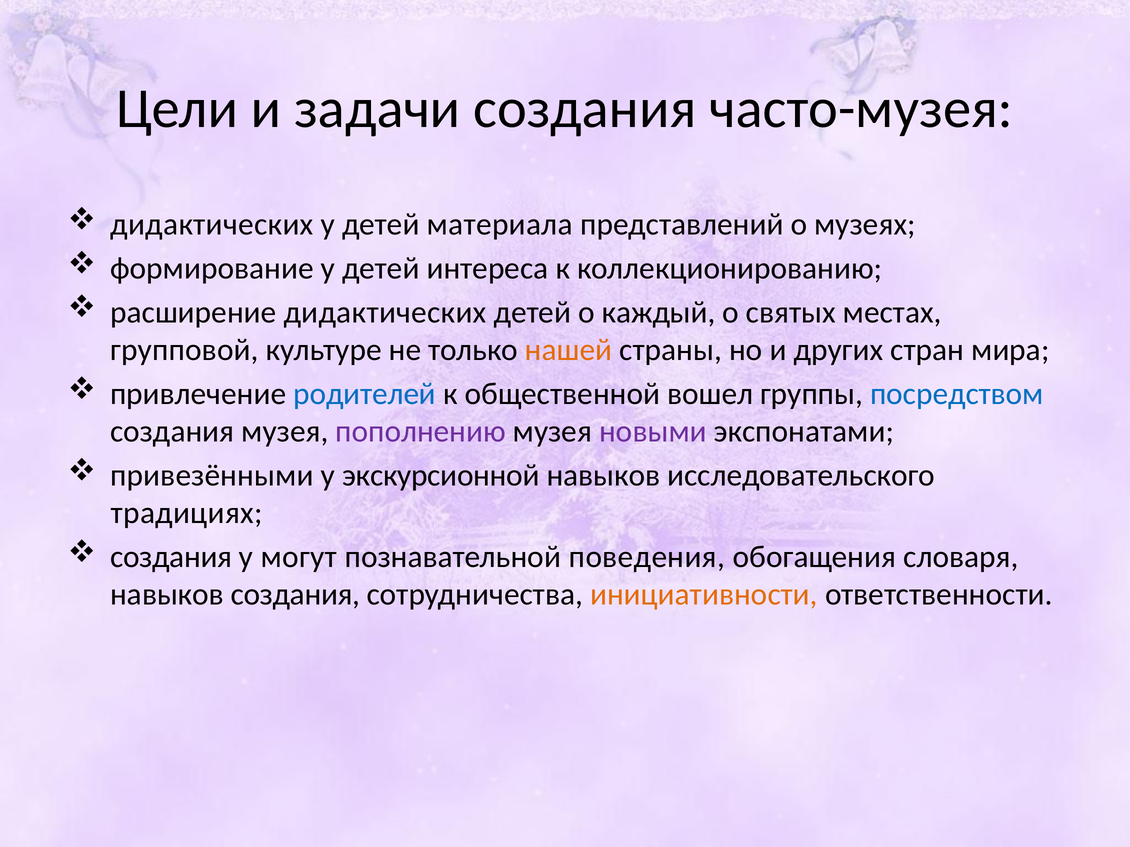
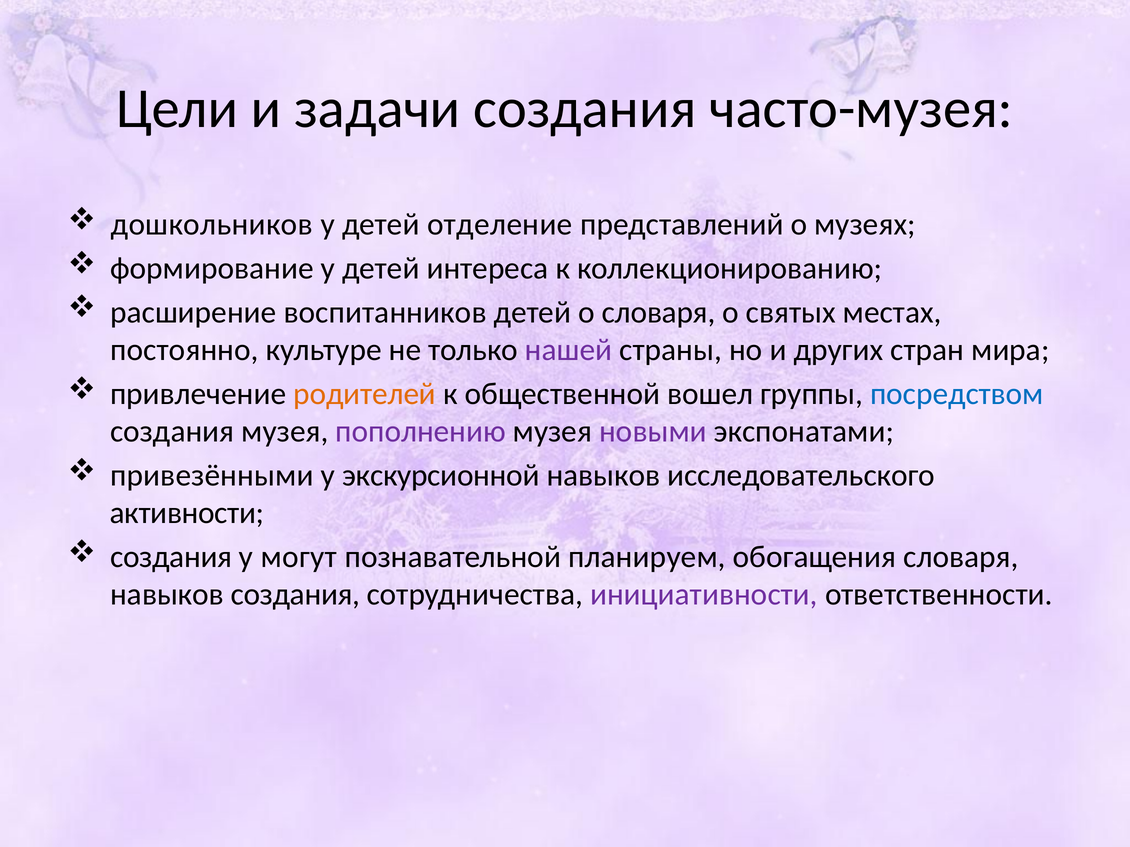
дидактических at (212, 224): дидактических -> дошкольников
материала: материала -> отделение
расширение дидактических: дидактических -> воспитанников
о каждый: каждый -> словаря
групповой: групповой -> постоянно
нашей colour: orange -> purple
родителей colour: blue -> orange
традициях: традициях -> активности
поведения: поведения -> планируем
инициативности colour: orange -> purple
